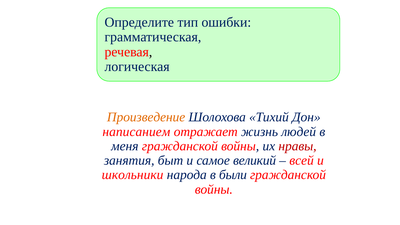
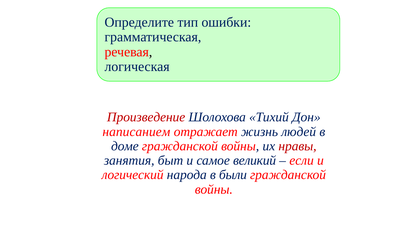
Произведение colour: orange -> red
меня: меня -> доме
всей: всей -> если
школьники: школьники -> логический
